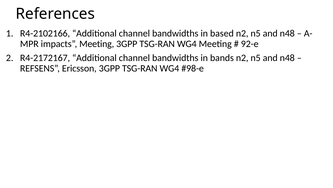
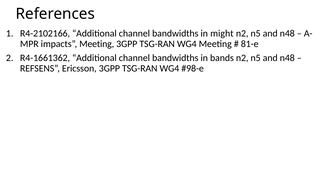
based: based -> might
92-e: 92-e -> 81-e
R4-2172167: R4-2172167 -> R4-1661362
